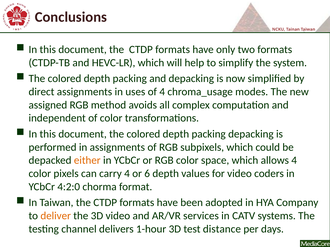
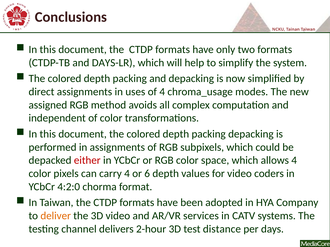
HEVC-LR: HEVC-LR -> DAYS-LR
either colour: orange -> red
1-hour: 1-hour -> 2-hour
